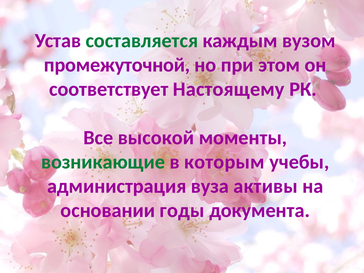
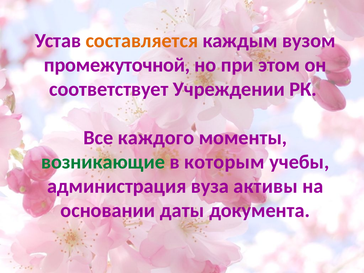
составляется colour: green -> orange
Настоящему: Настоящему -> Учреждении
высокой: высокой -> каждого
годы: годы -> даты
